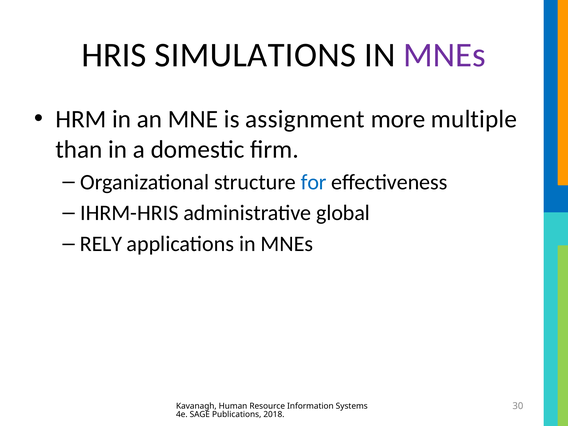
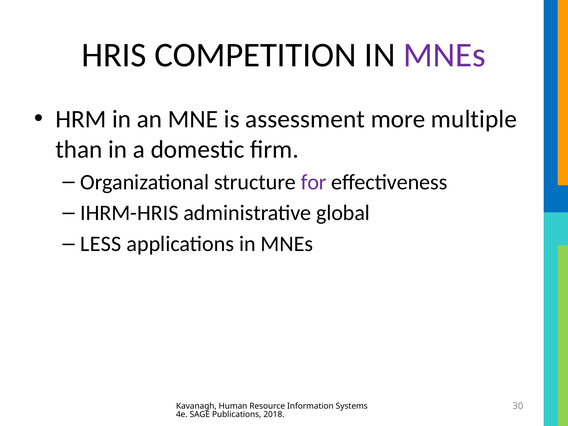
SIMULATIONS: SIMULATIONS -> COMPETITION
assignment: assignment -> assessment
for colour: blue -> purple
RELY: RELY -> LESS
